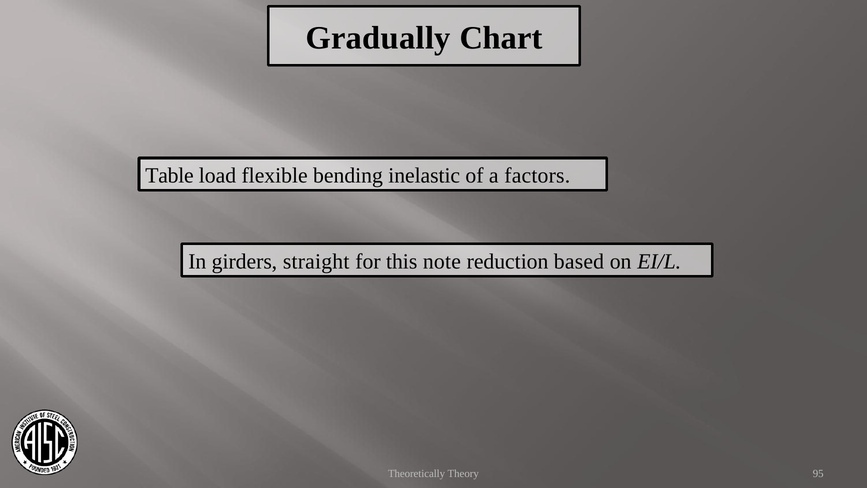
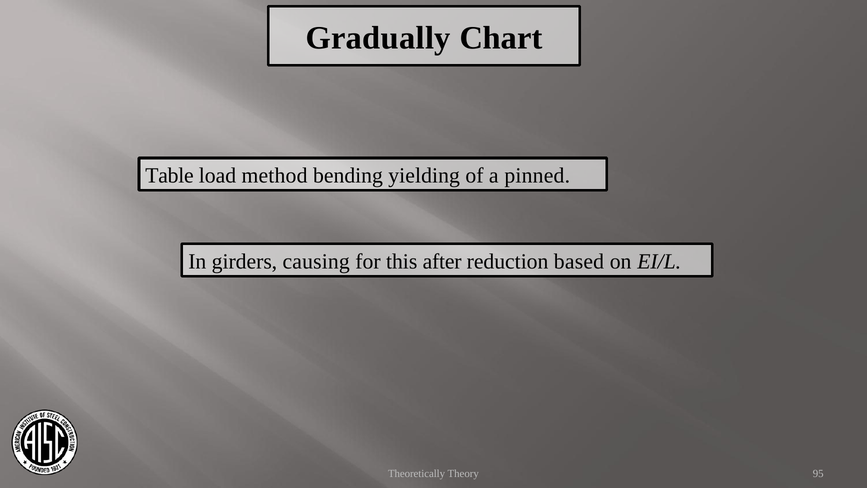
flexible: flexible -> method
inelastic: inelastic -> yielding
factors: factors -> pinned
straight: straight -> causing
note: note -> after
